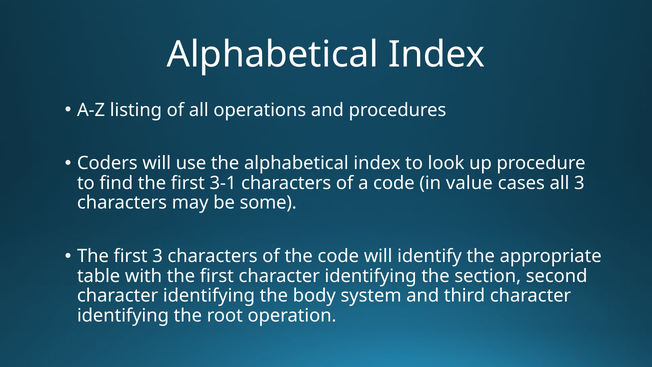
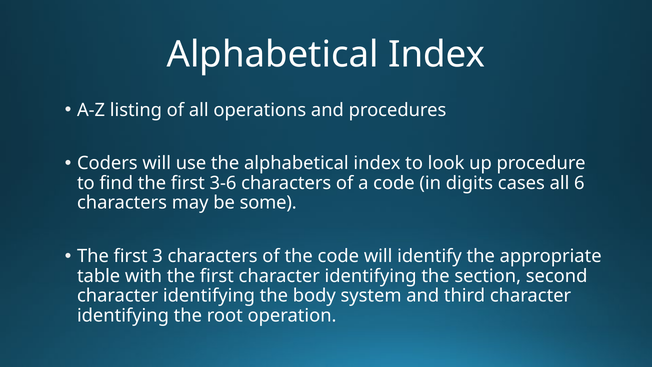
3-1: 3-1 -> 3-6
value: value -> digits
all 3: 3 -> 6
